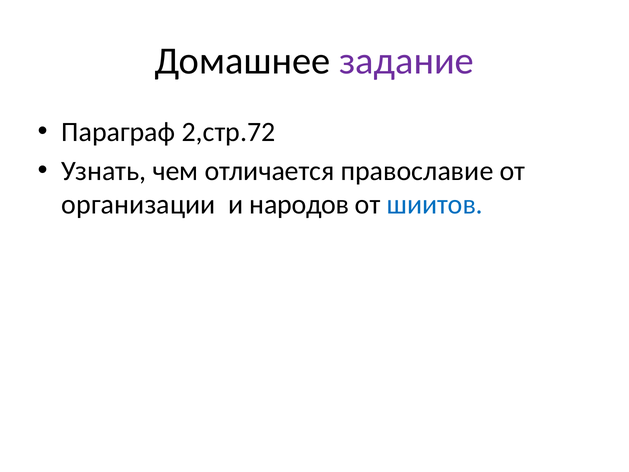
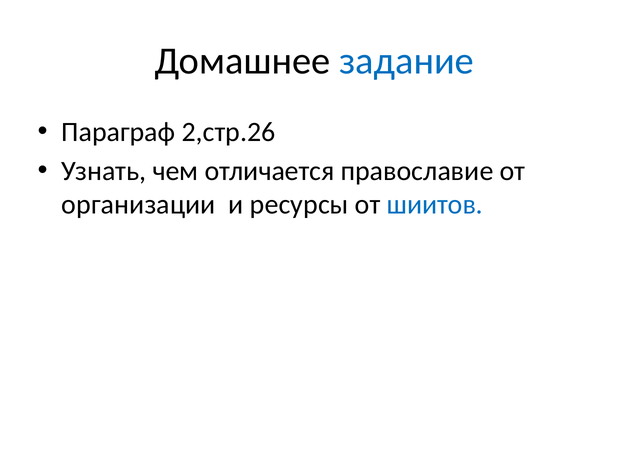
задание colour: purple -> blue
2,стр.72: 2,стр.72 -> 2,стр.26
народов: народов -> ресурсы
